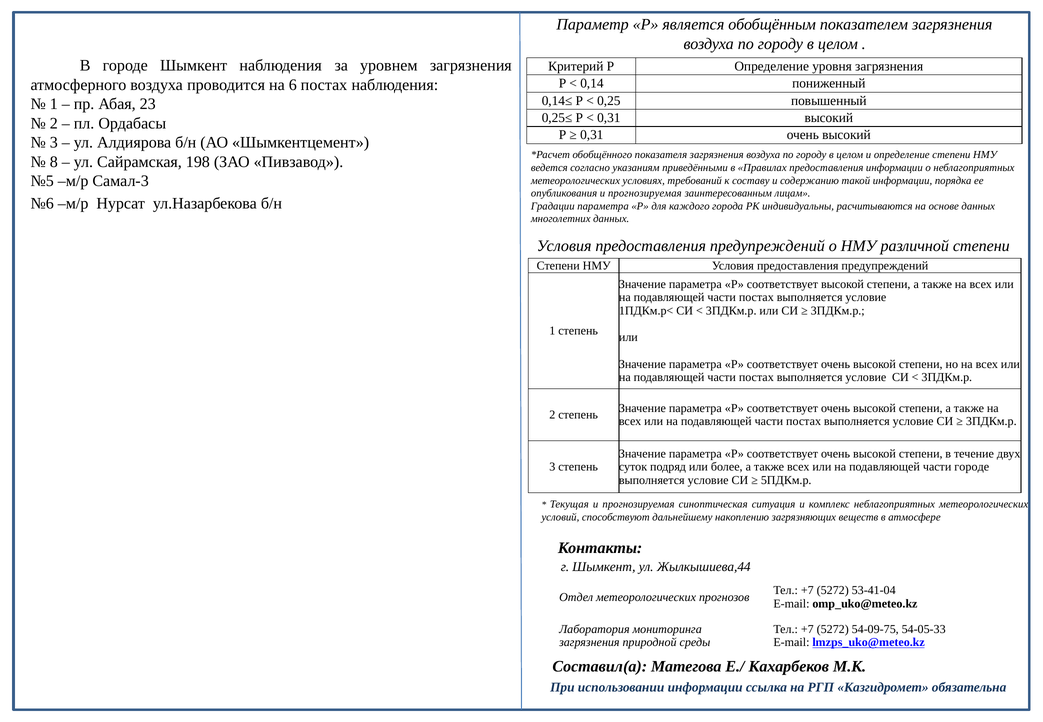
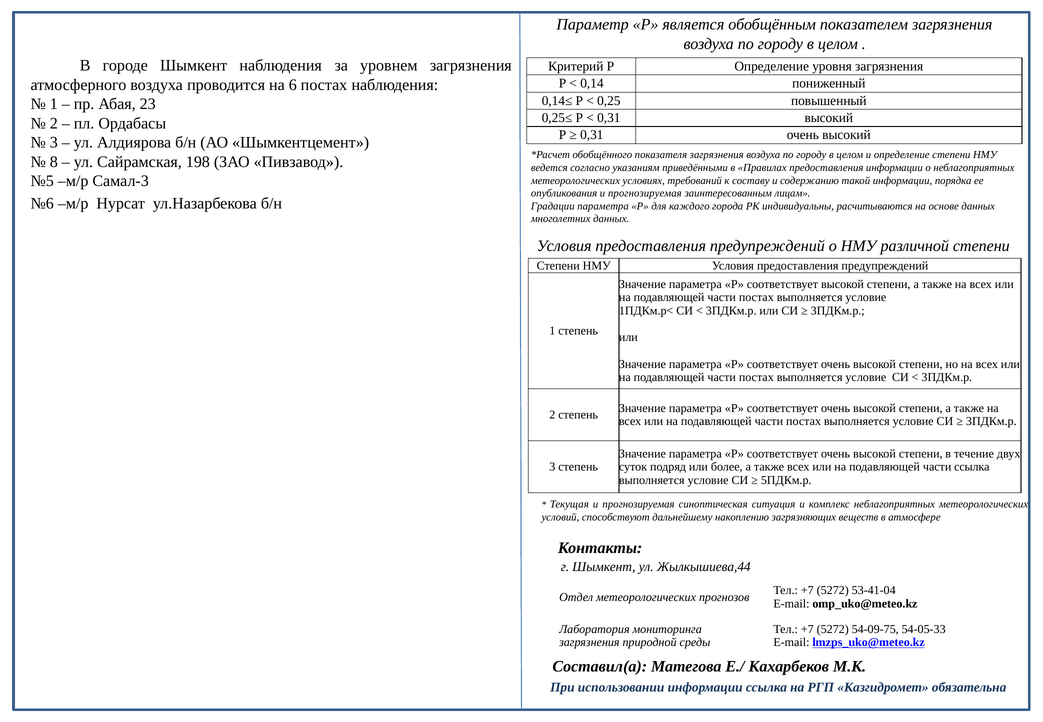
части городе: городе -> ссылка
